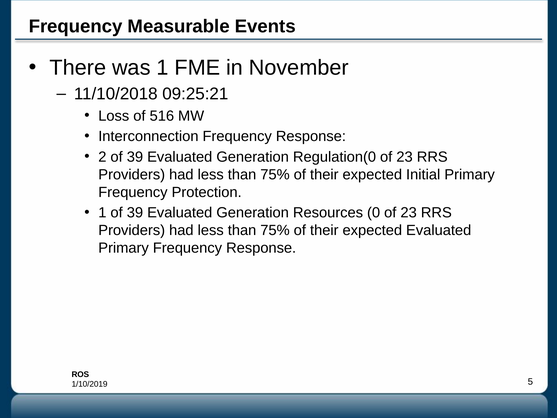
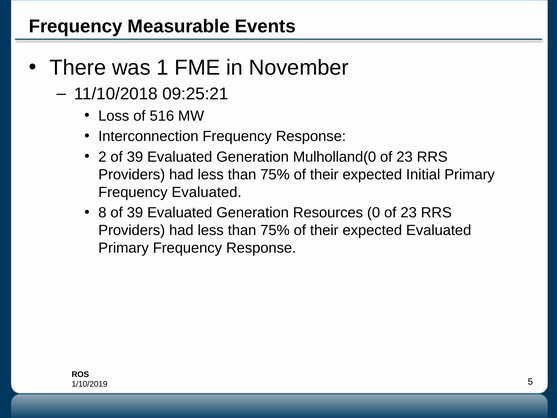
Regulation(0: Regulation(0 -> Mulholland(0
Frequency Protection: Protection -> Evaluated
1 at (102, 213): 1 -> 8
